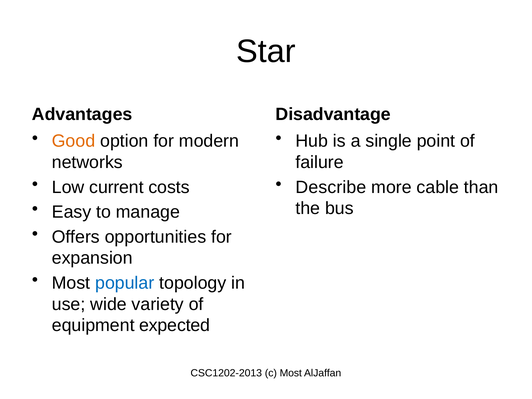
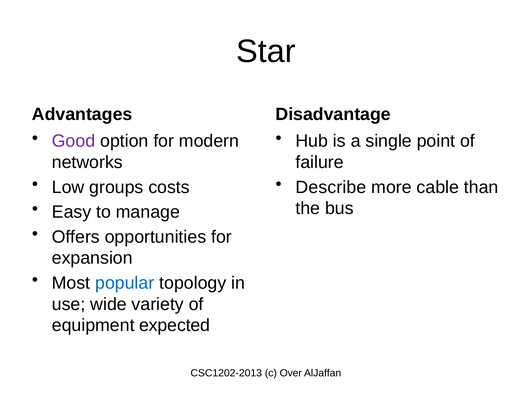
Good colour: orange -> purple
current: current -> groups
c Most: Most -> Over
